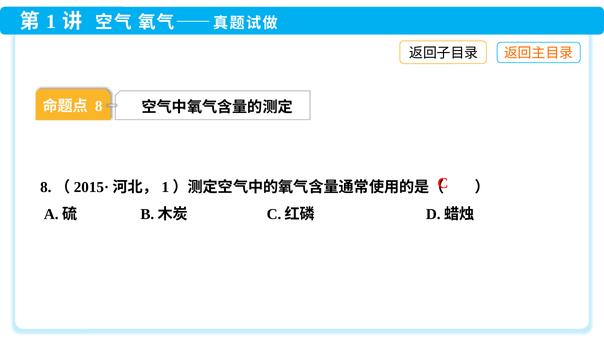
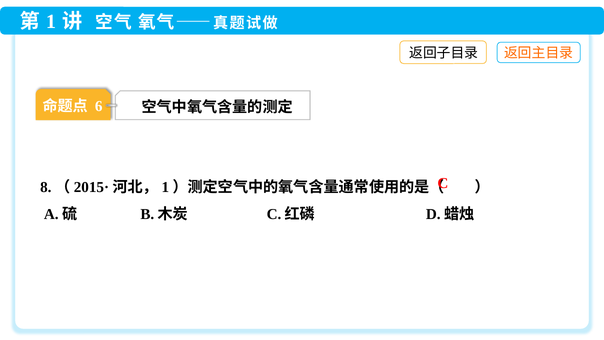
8: 8 -> 6
